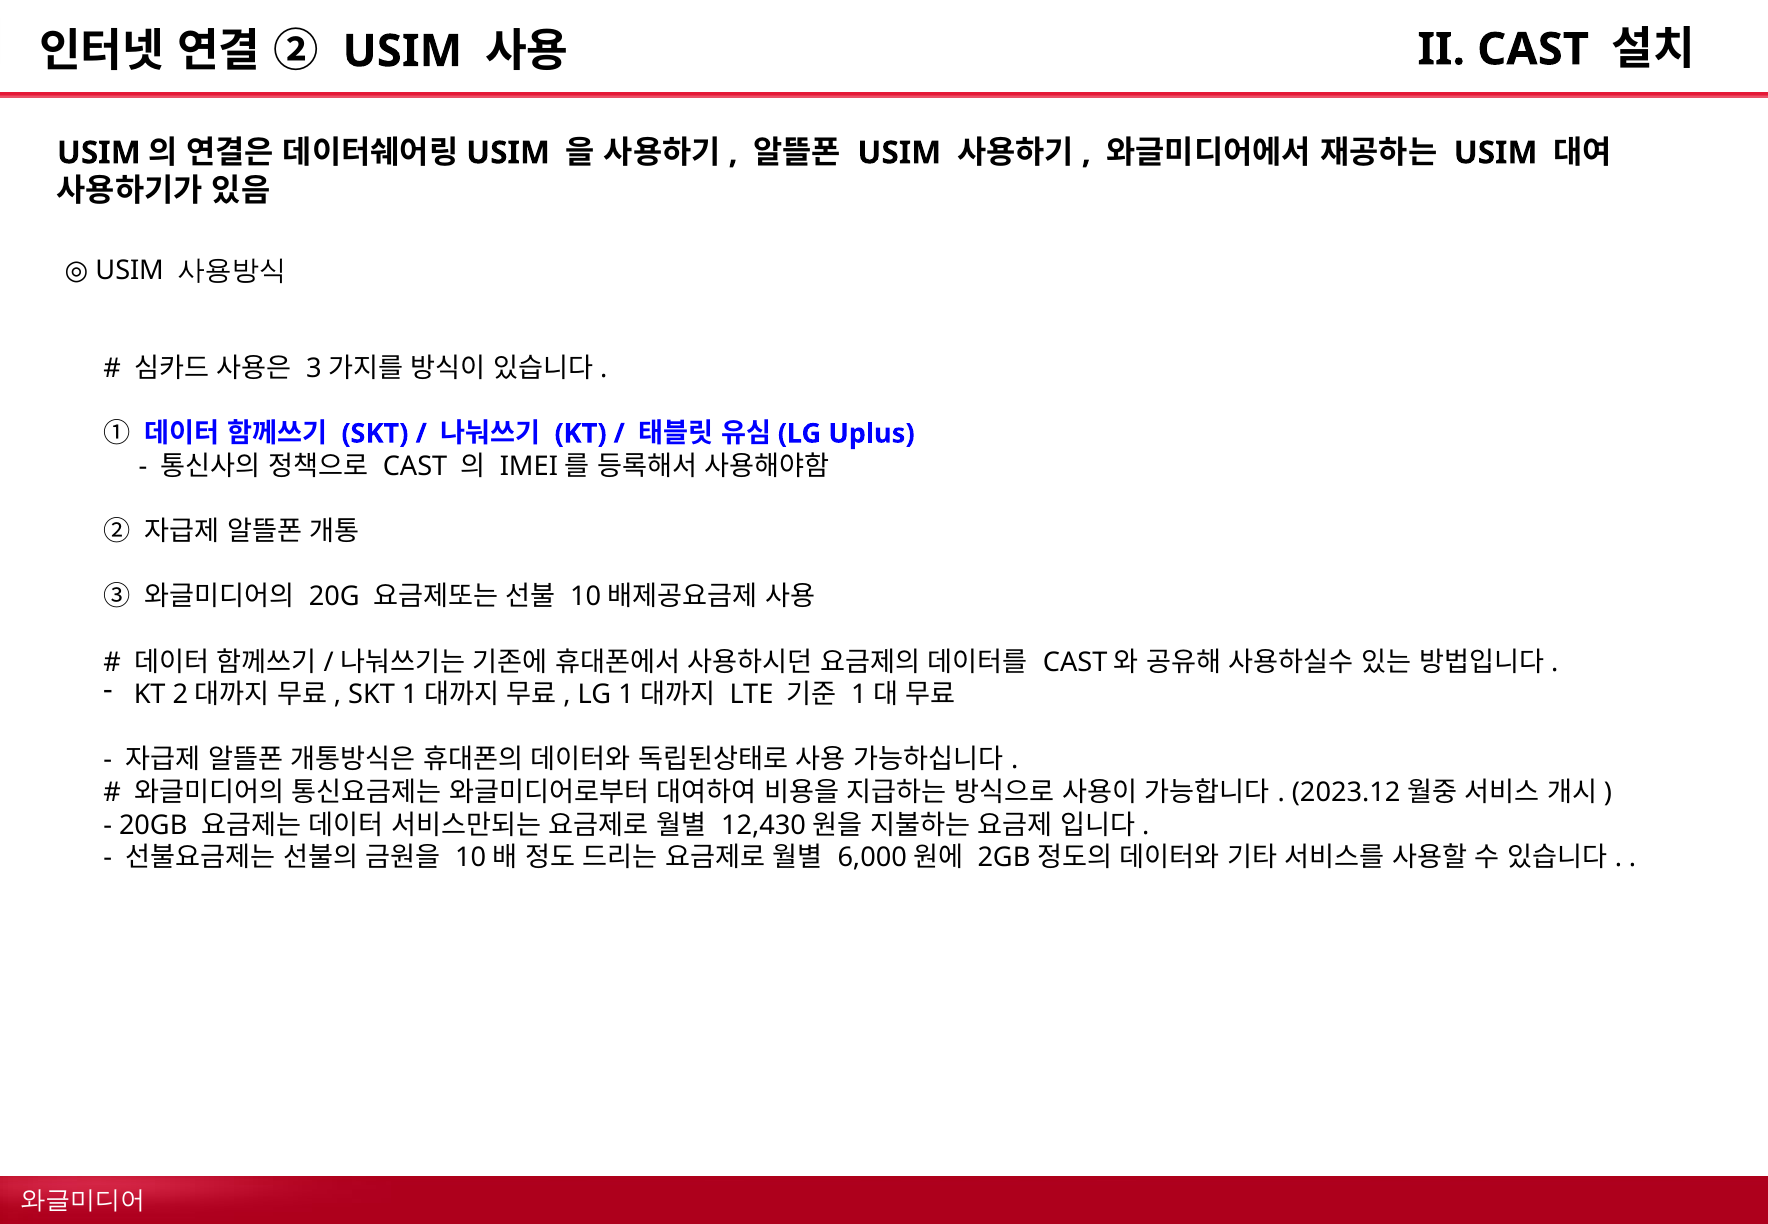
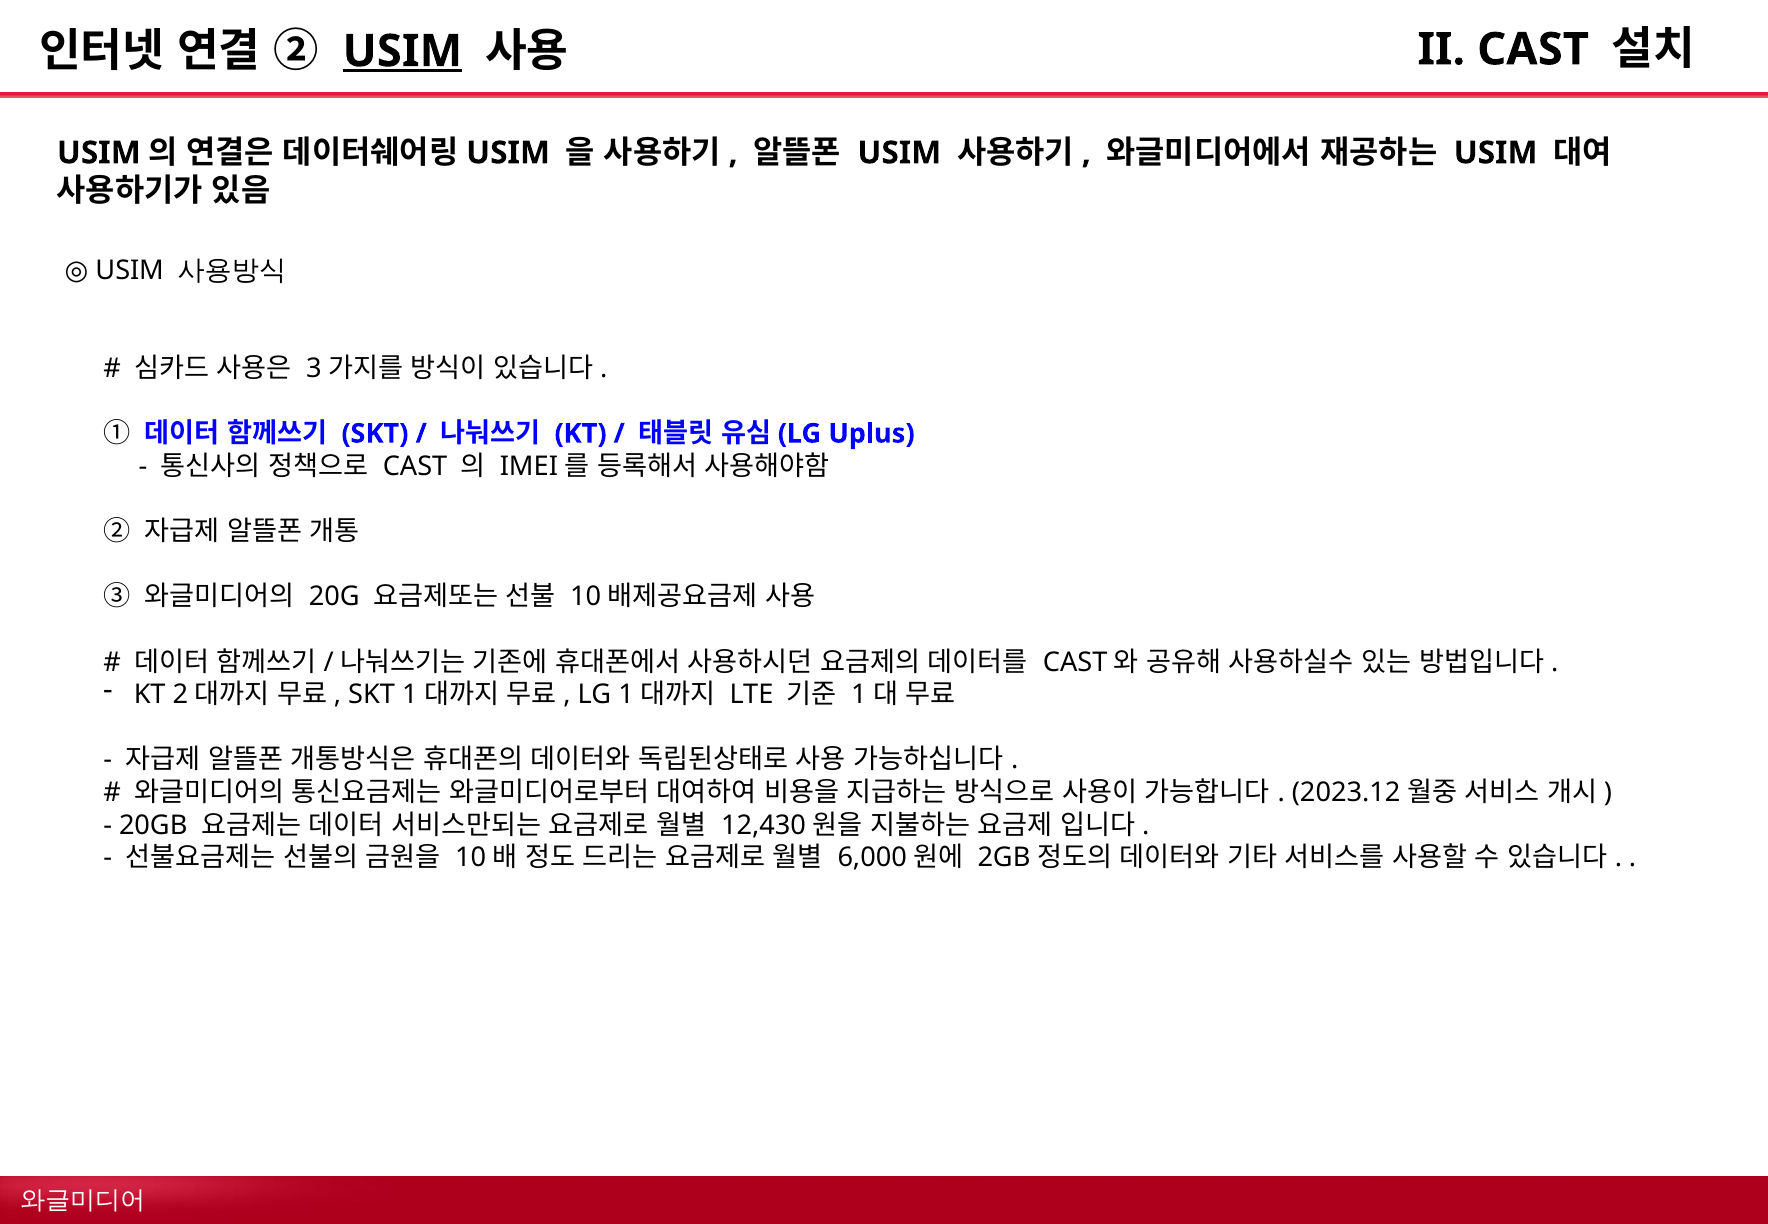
USIM at (402, 51) underline: none -> present
